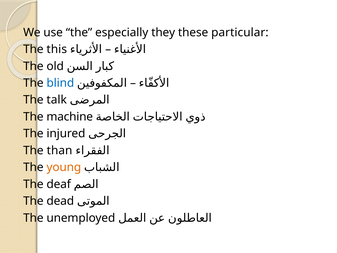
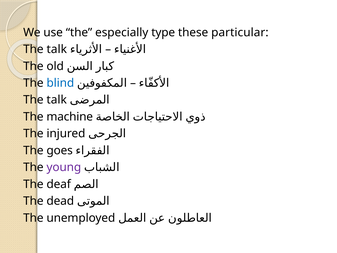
they: they -> type
this at (57, 49): this -> talk
than: than -> goes
young colour: orange -> purple
